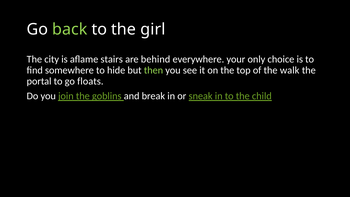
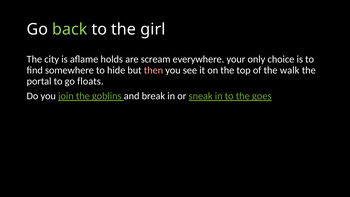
stairs: stairs -> holds
behind: behind -> scream
then colour: light green -> pink
child: child -> goes
